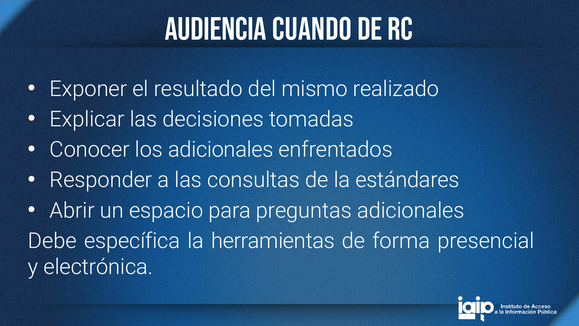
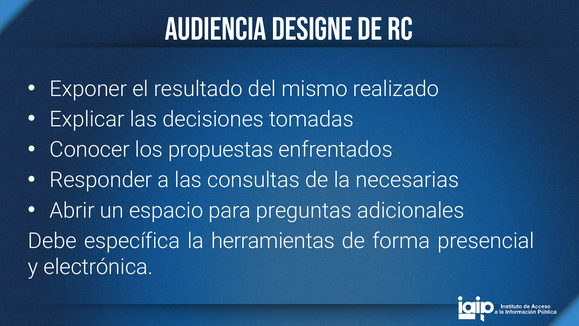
cuando: cuando -> designe
los adicionales: adicionales -> propuestas
estándares: estándares -> necesarias
